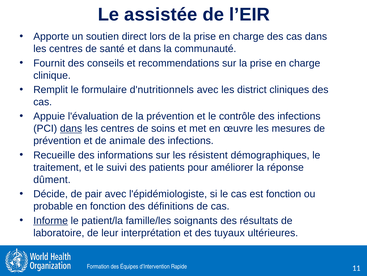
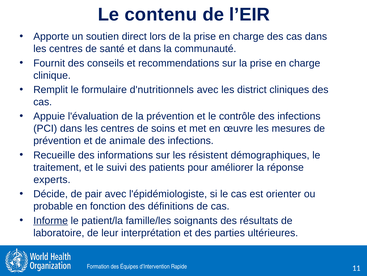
assistée: assistée -> contenu
dans at (71, 128) underline: present -> none
dûment: dûment -> experts
est fonction: fonction -> orienter
tuyaux: tuyaux -> parties
